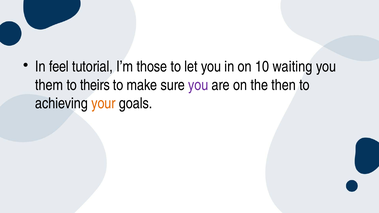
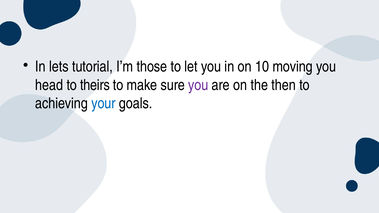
feel: feel -> lets
waiting: waiting -> moving
them: them -> head
your colour: orange -> blue
